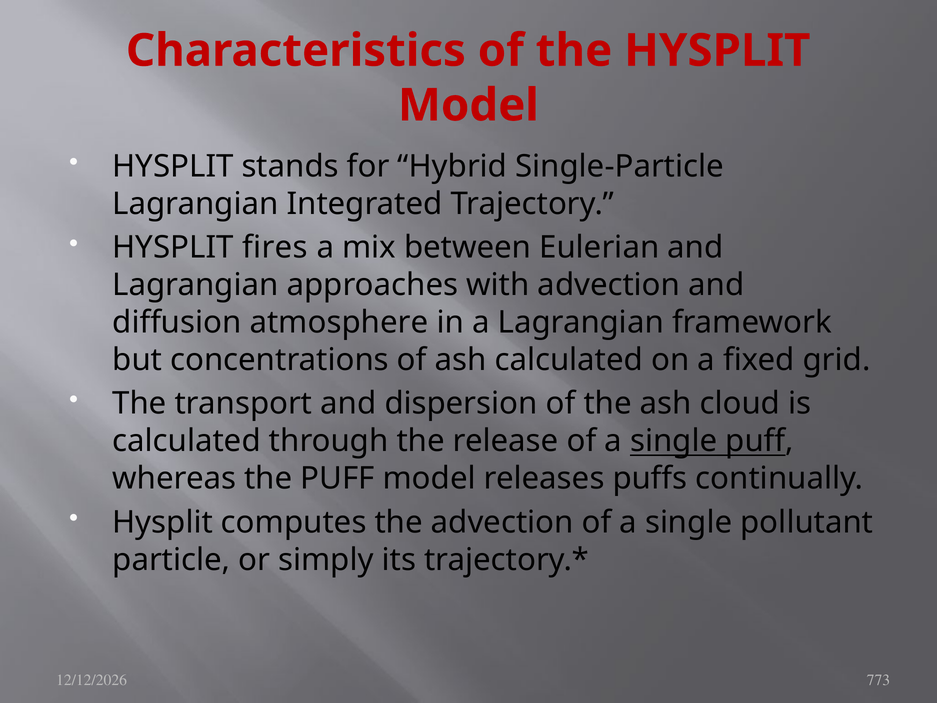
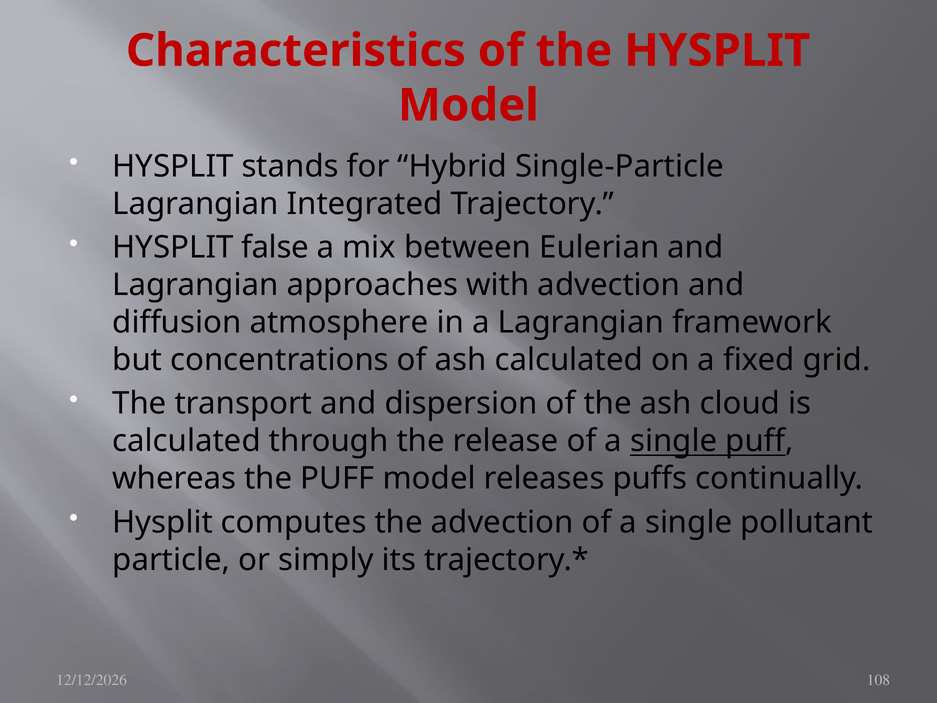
fires: fires -> false
773: 773 -> 108
